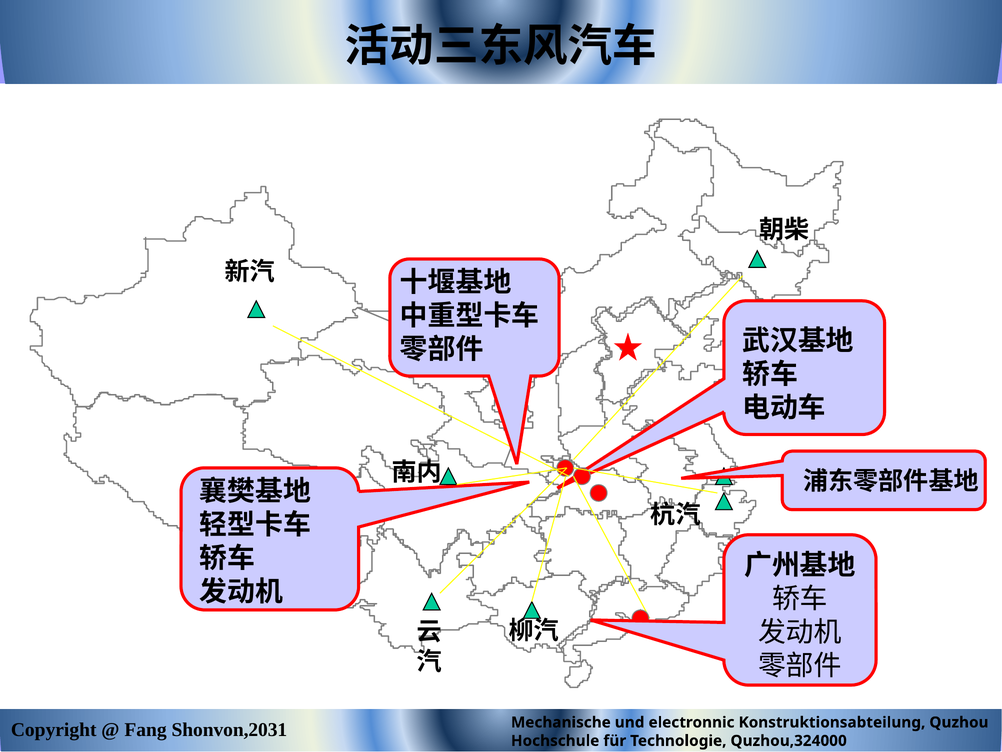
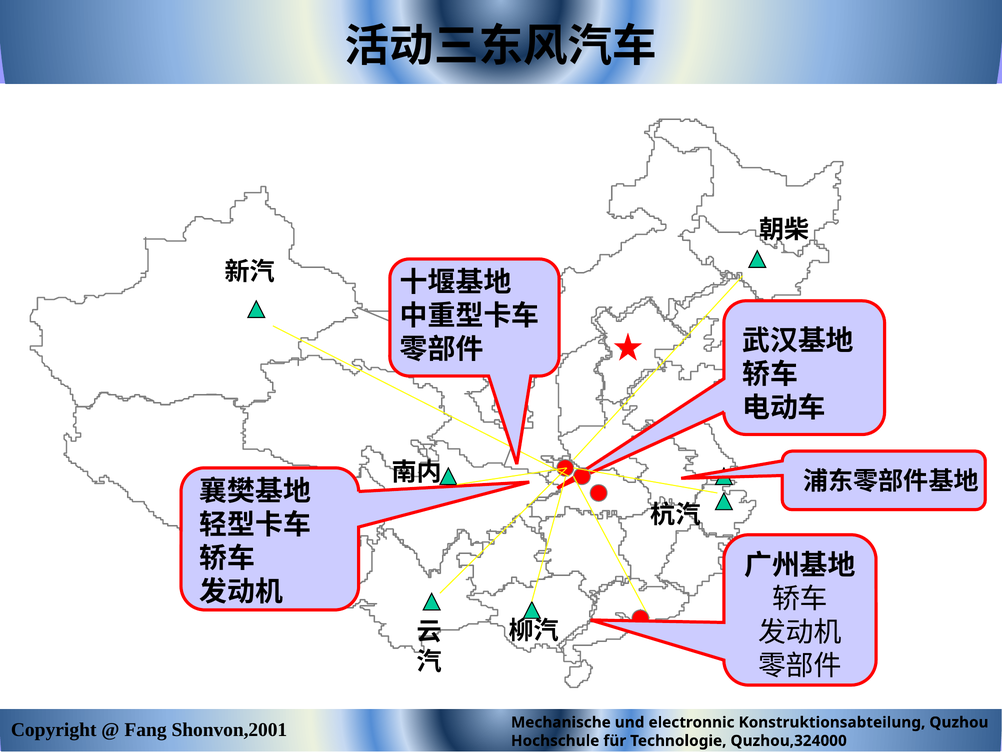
Shonvon,2031: Shonvon,2031 -> Shonvon,2001
